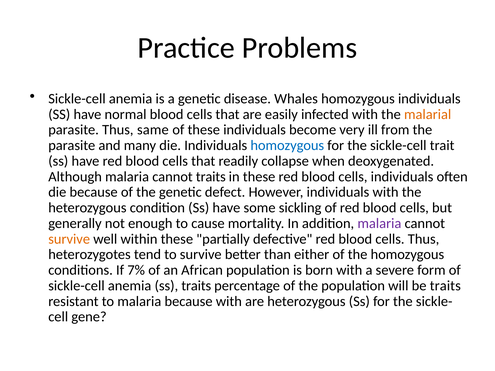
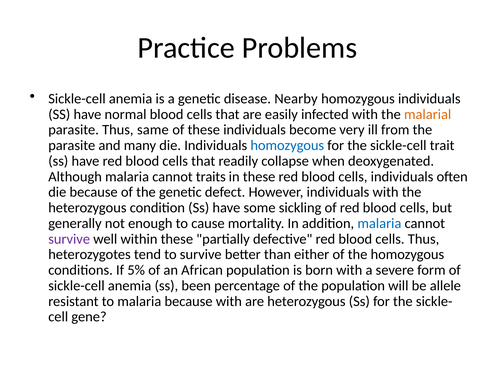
Whales: Whales -> Nearby
malaria at (379, 223) colour: purple -> blue
survive at (69, 239) colour: orange -> purple
7%: 7% -> 5%
ss traits: traits -> been
be traits: traits -> allele
